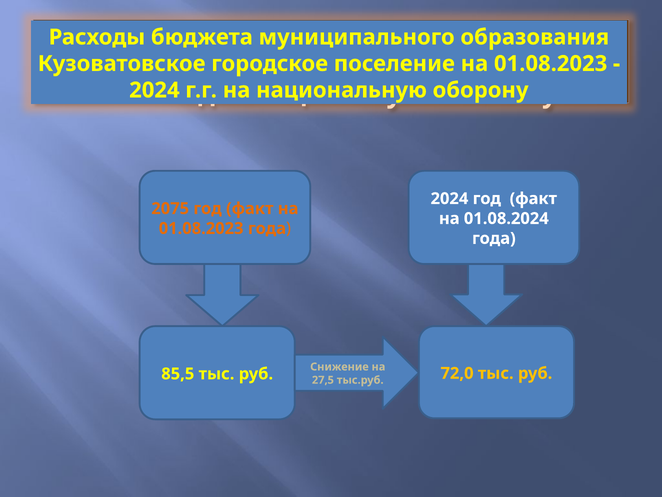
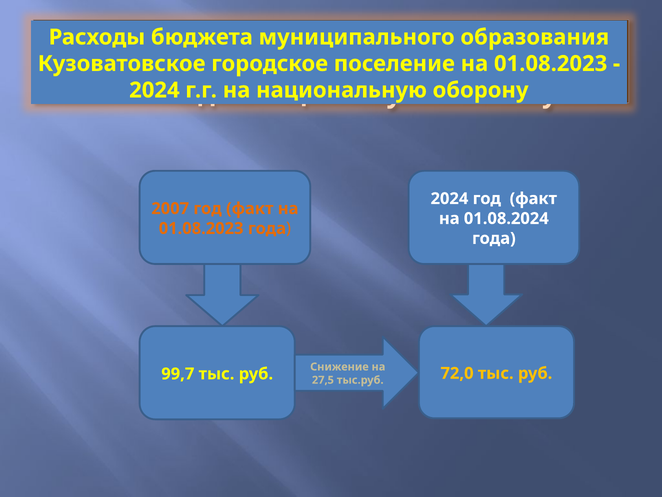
2075: 2075 -> 2007
85,5: 85,5 -> 99,7
